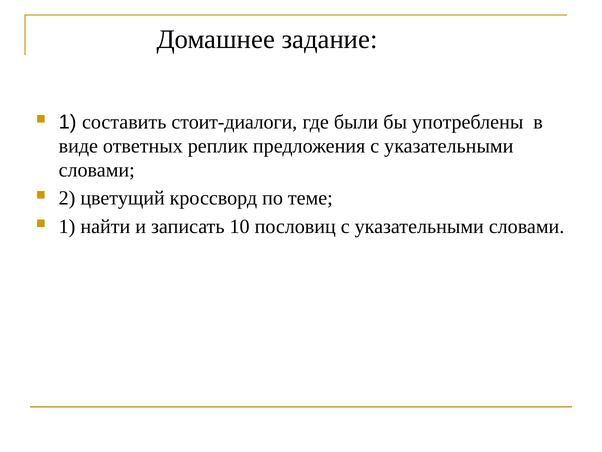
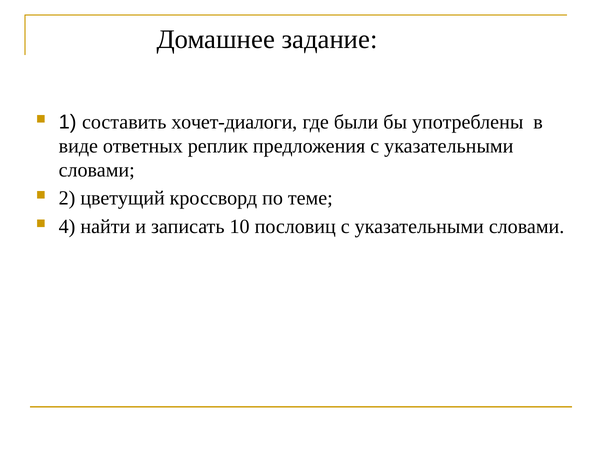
стоит-диалоги: стоит-диалоги -> хочет-диалоги
1 at (67, 226): 1 -> 4
